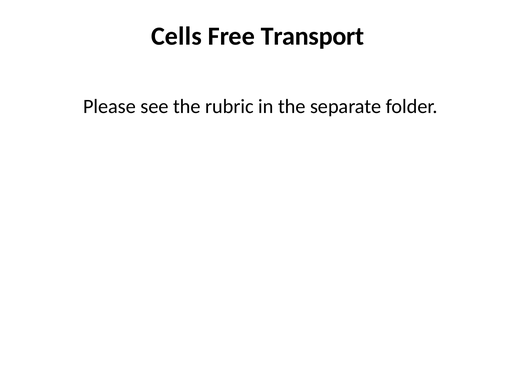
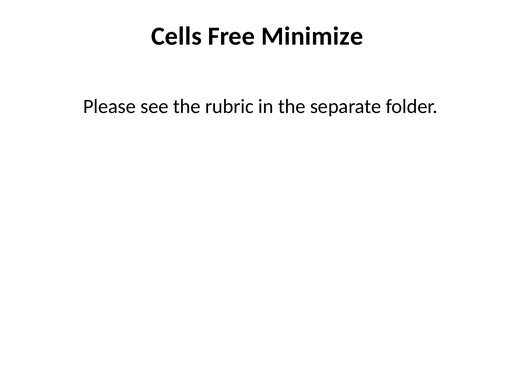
Transport: Transport -> Minimize
